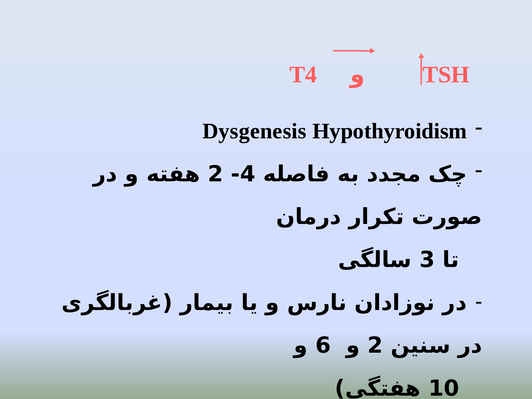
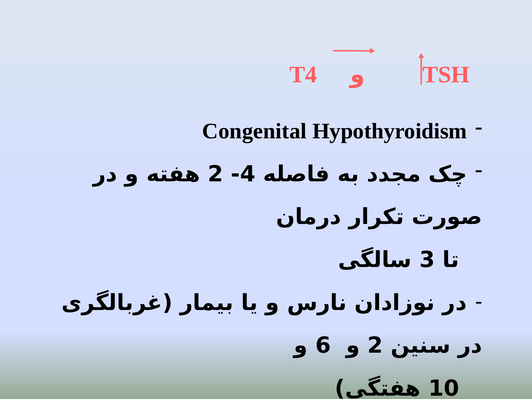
Dysgenesis: Dysgenesis -> Congenital
